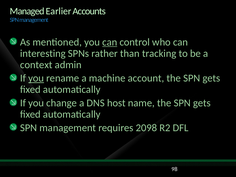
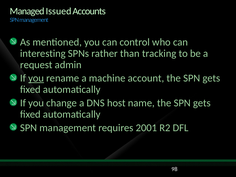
Earlier: Earlier -> Issued
can at (110, 42) underline: present -> none
context: context -> request
2098: 2098 -> 2001
